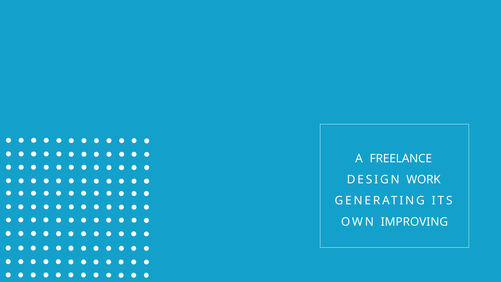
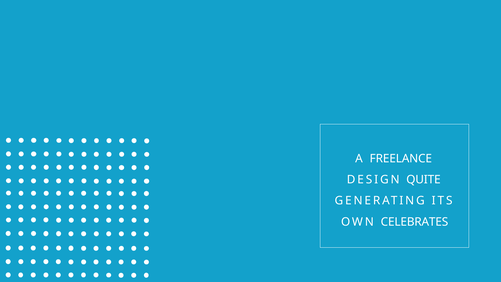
WORK: WORK -> QUITE
IMPROVING: IMPROVING -> CELEBRATES
